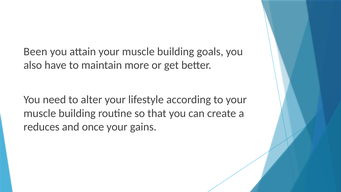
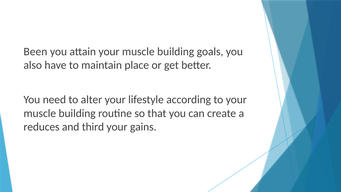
more: more -> place
once: once -> third
